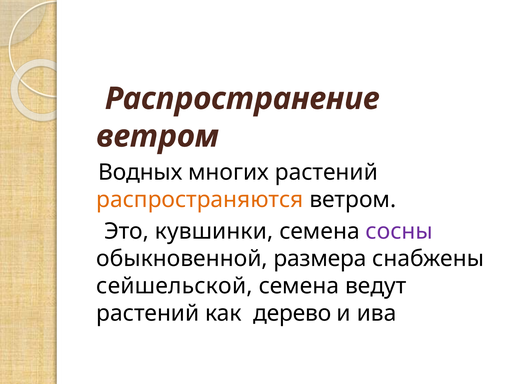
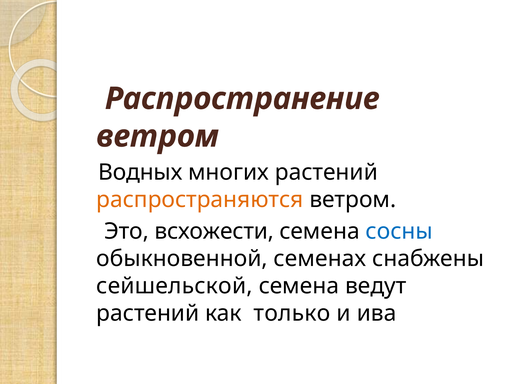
кувшинки: кувшинки -> всхожести
сосны colour: purple -> blue
размера: размера -> семенах
дерево: дерево -> только
